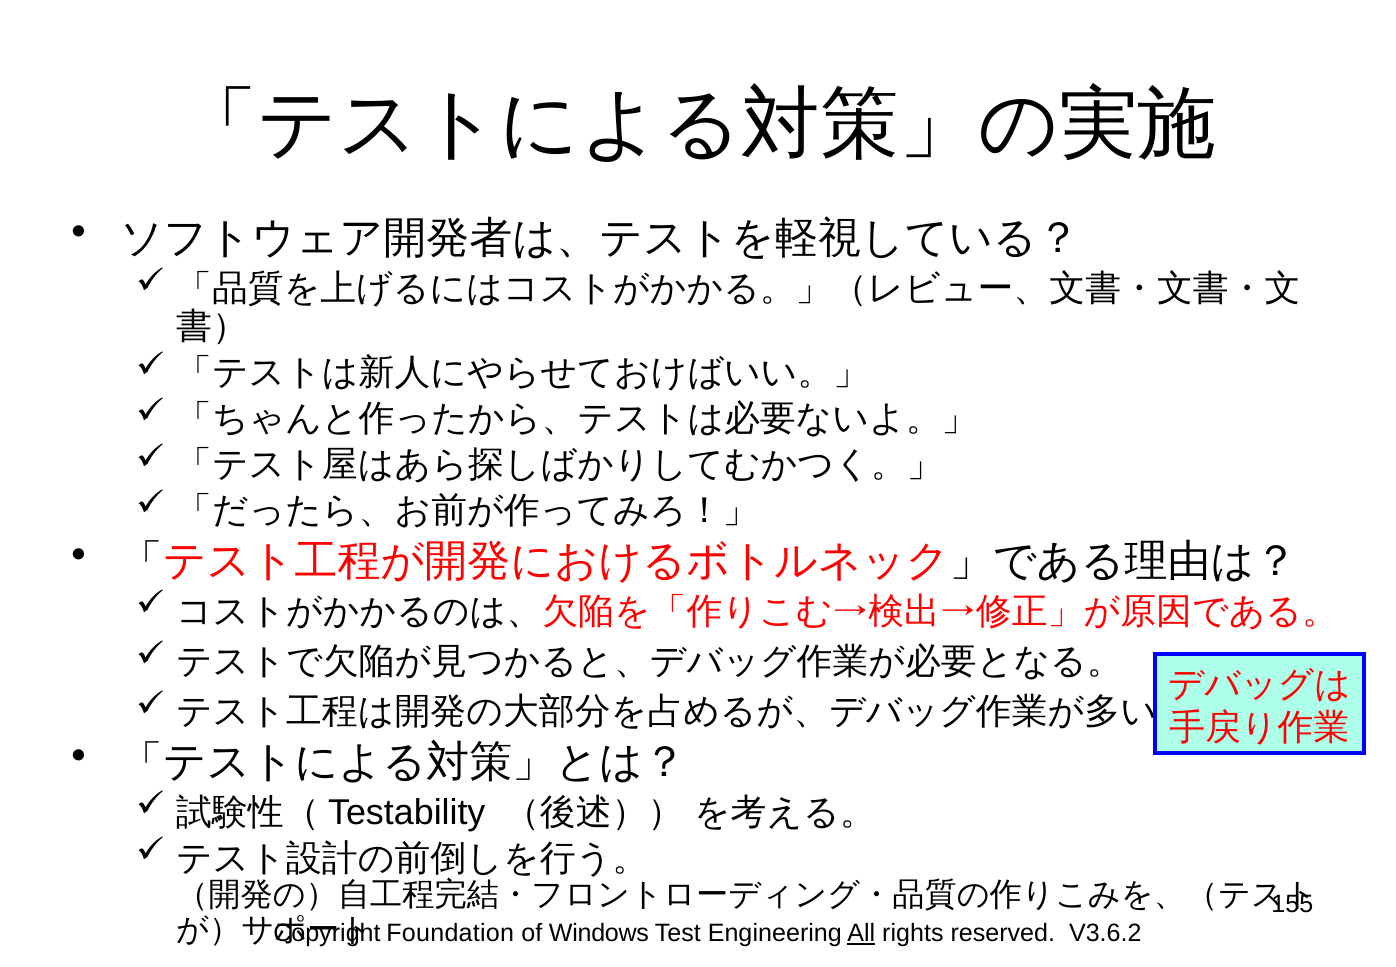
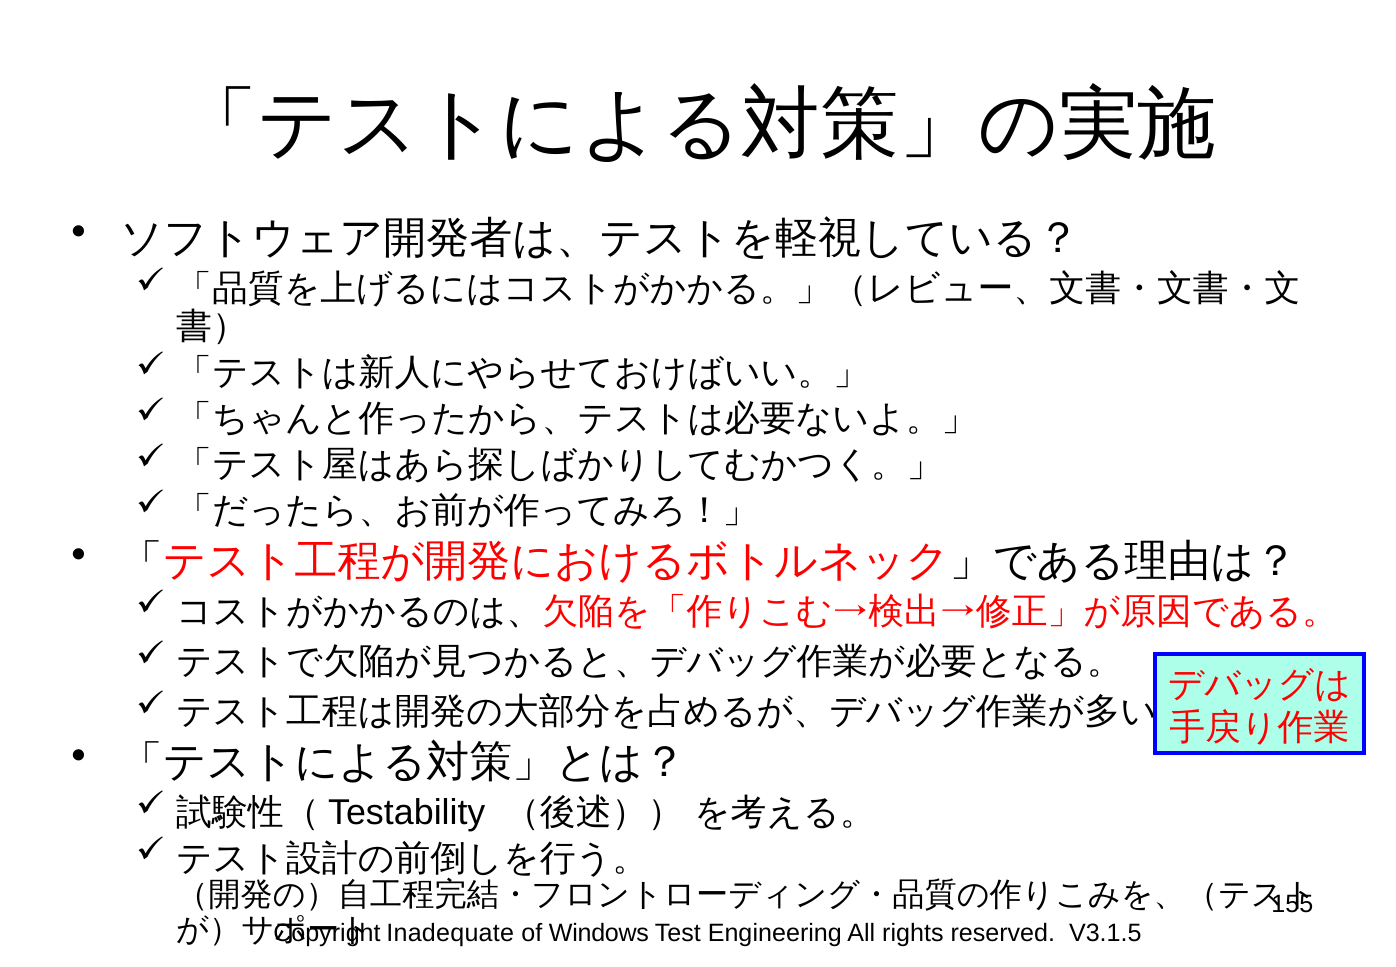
Foundation: Foundation -> Inadequate
All underline: present -> none
V3.6.2: V3.6.2 -> V3.1.5
